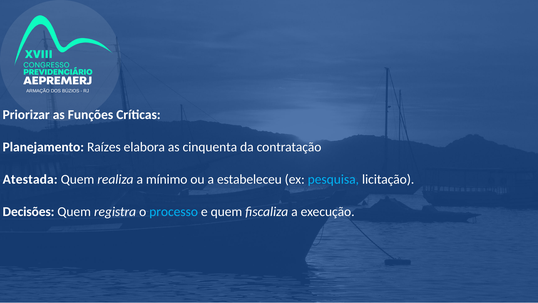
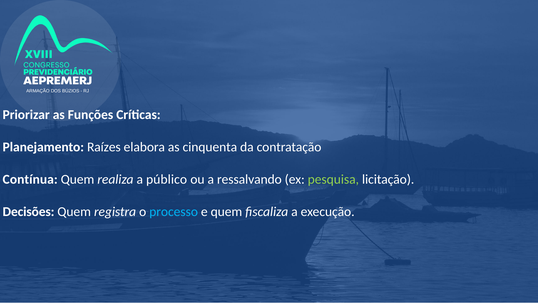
Atestada: Atestada -> Contínua
mínimo: mínimo -> público
estabeleceu: estabeleceu -> ressalvando
pesquisa colour: light blue -> light green
